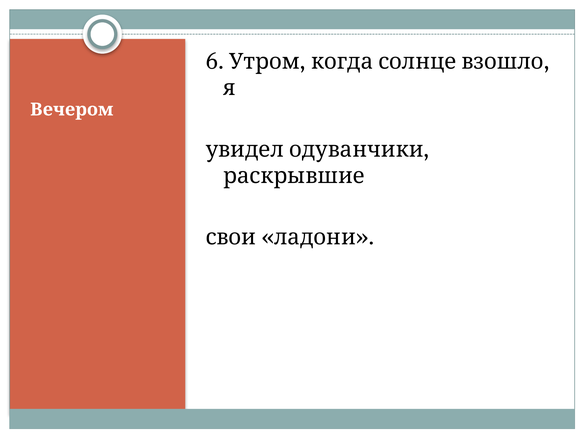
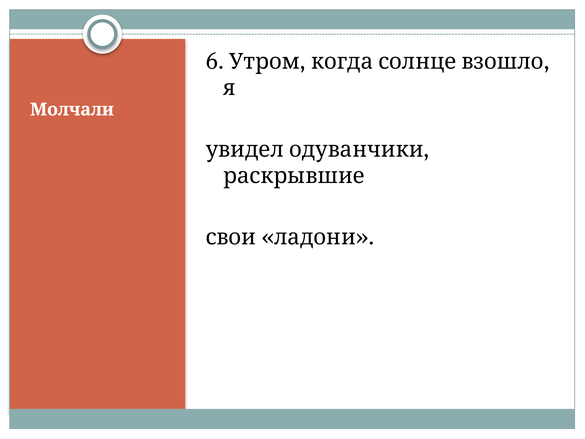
Вечером: Вечером -> Молчали
